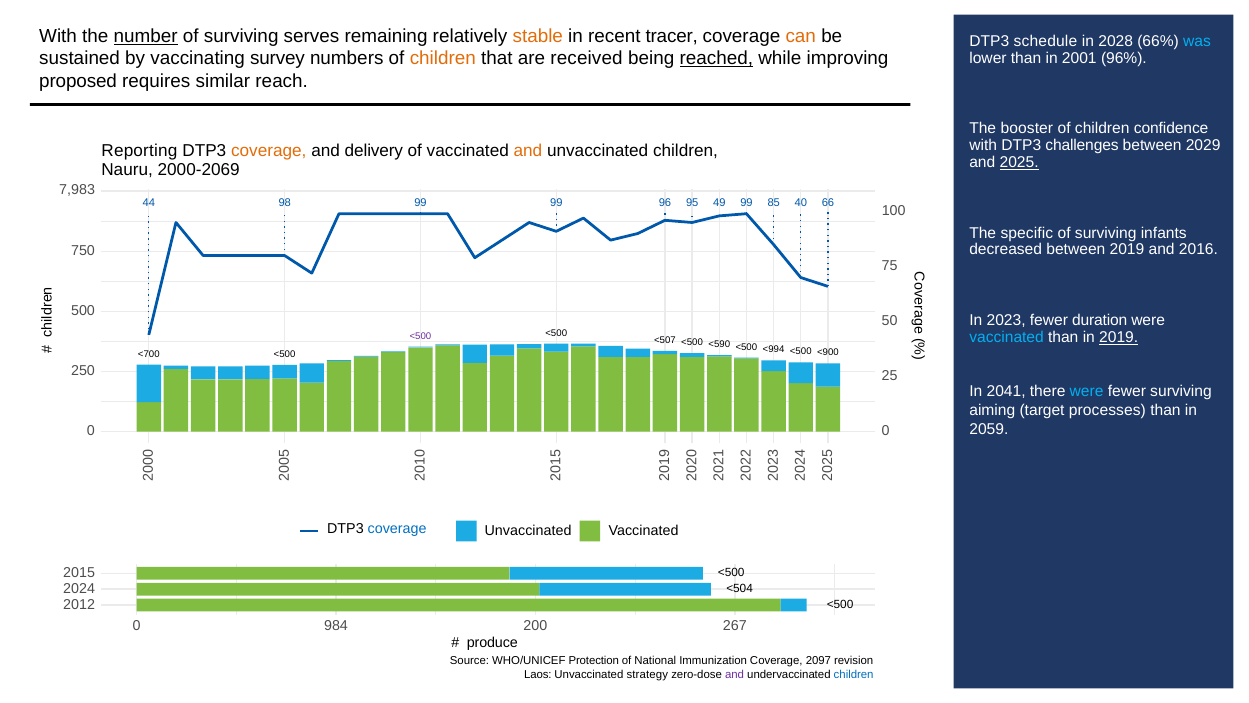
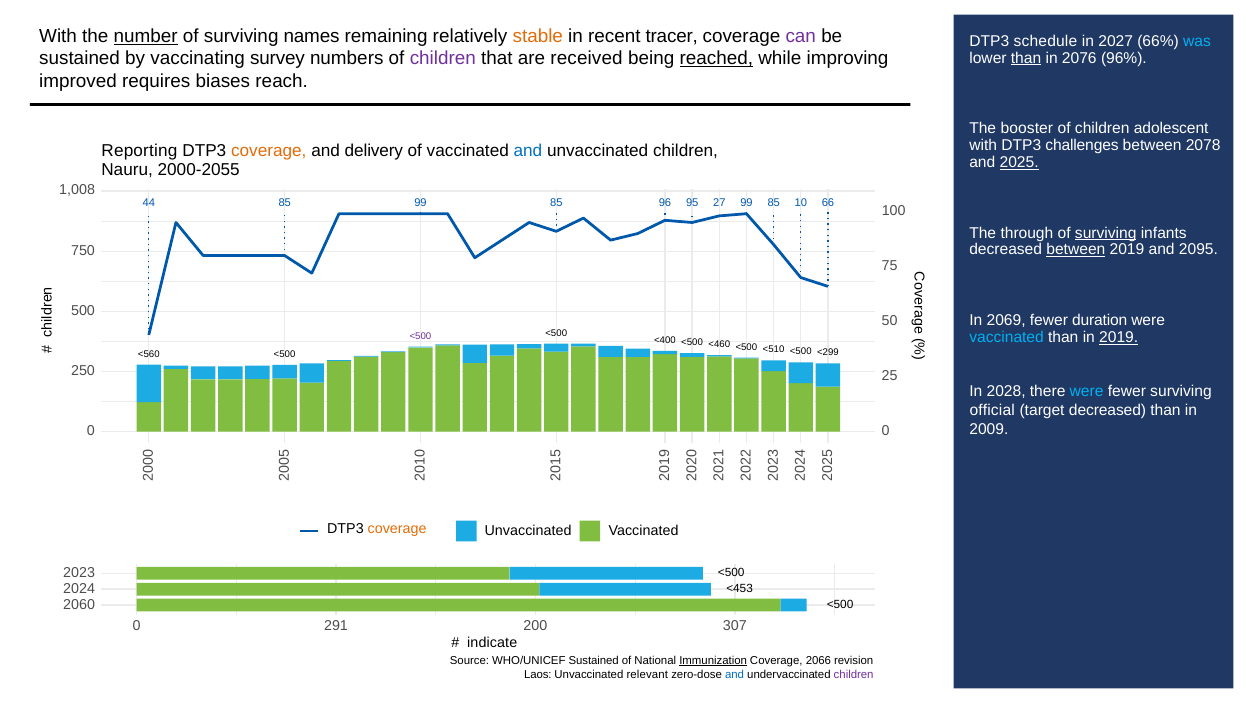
serves: serves -> names
can colour: orange -> purple
2028: 2028 -> 2027
children at (443, 59) colour: orange -> purple
than at (1026, 58) underline: none -> present
2001: 2001 -> 2076
proposed: proposed -> improved
similar: similar -> biases
confidence: confidence -> adolescent
2029: 2029 -> 2078
and at (528, 151) colour: orange -> blue
2000-2069: 2000-2069 -> 2000-2055
7,983: 7,983 -> 1,008
44 98: 98 -> 85
99 at (556, 203): 99 -> 85
49: 49 -> 27
40: 40 -> 10
specific: specific -> through
surviving at (1106, 233) underline: none -> present
between at (1076, 250) underline: none -> present
2016: 2016 -> 2095
2023: 2023 -> 2069
<507: <507 -> <400
<590: <590 -> <460
<994: <994 -> <510
<900: <900 -> <299
<700: <700 -> <560
2041: 2041 -> 2028
aiming: aiming -> official
target processes: processes -> decreased
2059: 2059 -> 2009
coverage at (397, 529) colour: blue -> orange
2015: 2015 -> 2023
<504: <504 -> <453
2012: 2012 -> 2060
984: 984 -> 291
267: 267 -> 307
produce: produce -> indicate
WHO/UNICEF Protection: Protection -> Sustained
Immunization underline: none -> present
2097: 2097 -> 2066
strategy: strategy -> relevant
and at (735, 674) colour: purple -> blue
children at (854, 674) colour: blue -> purple
